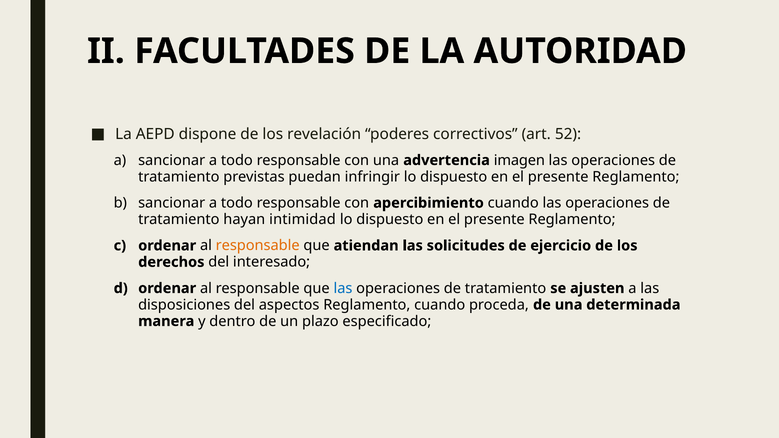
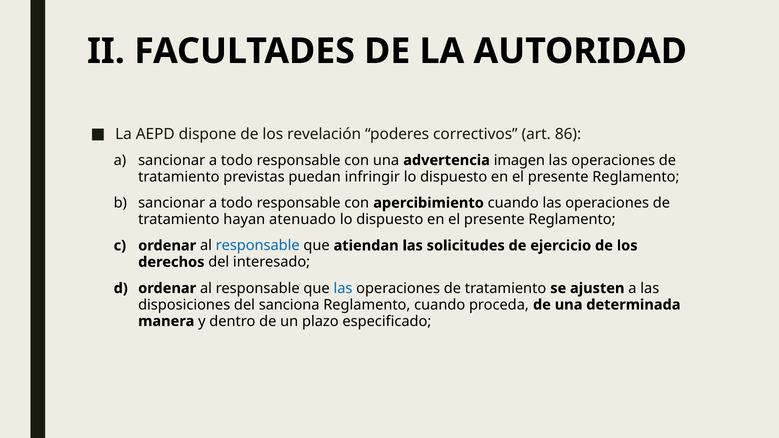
52: 52 -> 86
intimidad: intimidad -> atenuado
responsable at (258, 246) colour: orange -> blue
aspectos: aspectos -> sanciona
